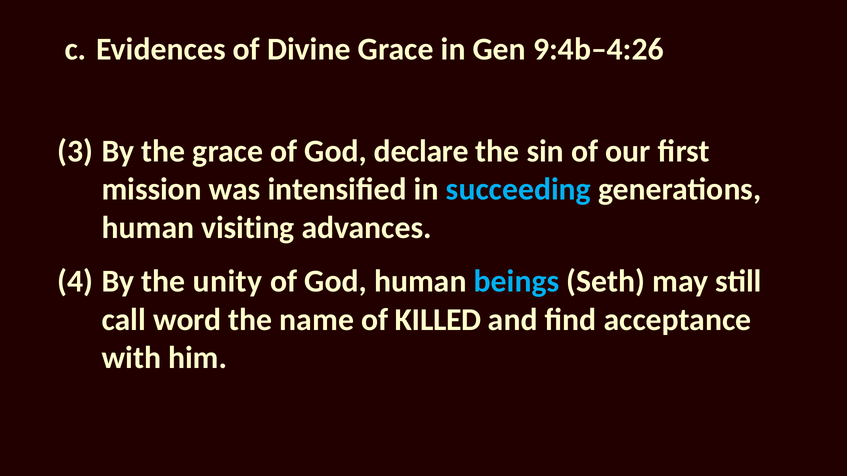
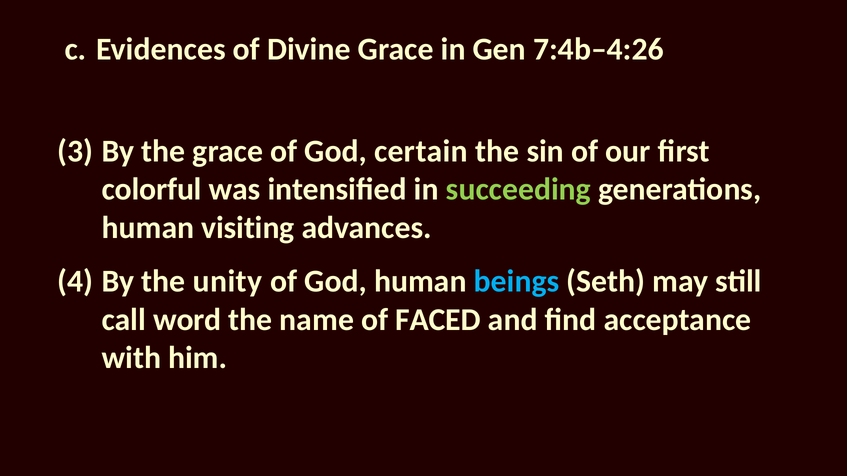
9:4b–4:26: 9:4b–4:26 -> 7:4b–4:26
declare: declare -> certain
mission: mission -> colorful
succeeding colour: light blue -> light green
KILLED: KILLED -> FACED
